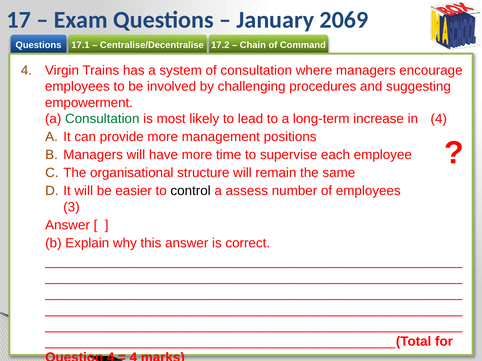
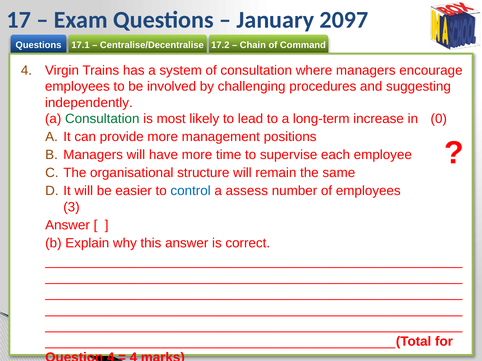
2069: 2069 -> 2097
empowerment: empowerment -> independently
in 4: 4 -> 0
control colour: black -> blue
